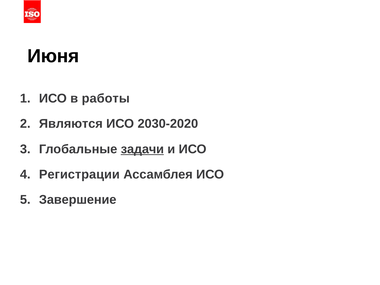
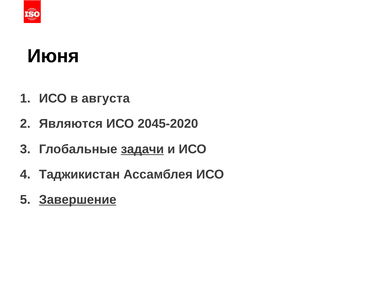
работы: работы -> августа
2030-2020: 2030-2020 -> 2045-2020
Регистрации: Регистрации -> Таджикистан
Завершение underline: none -> present
